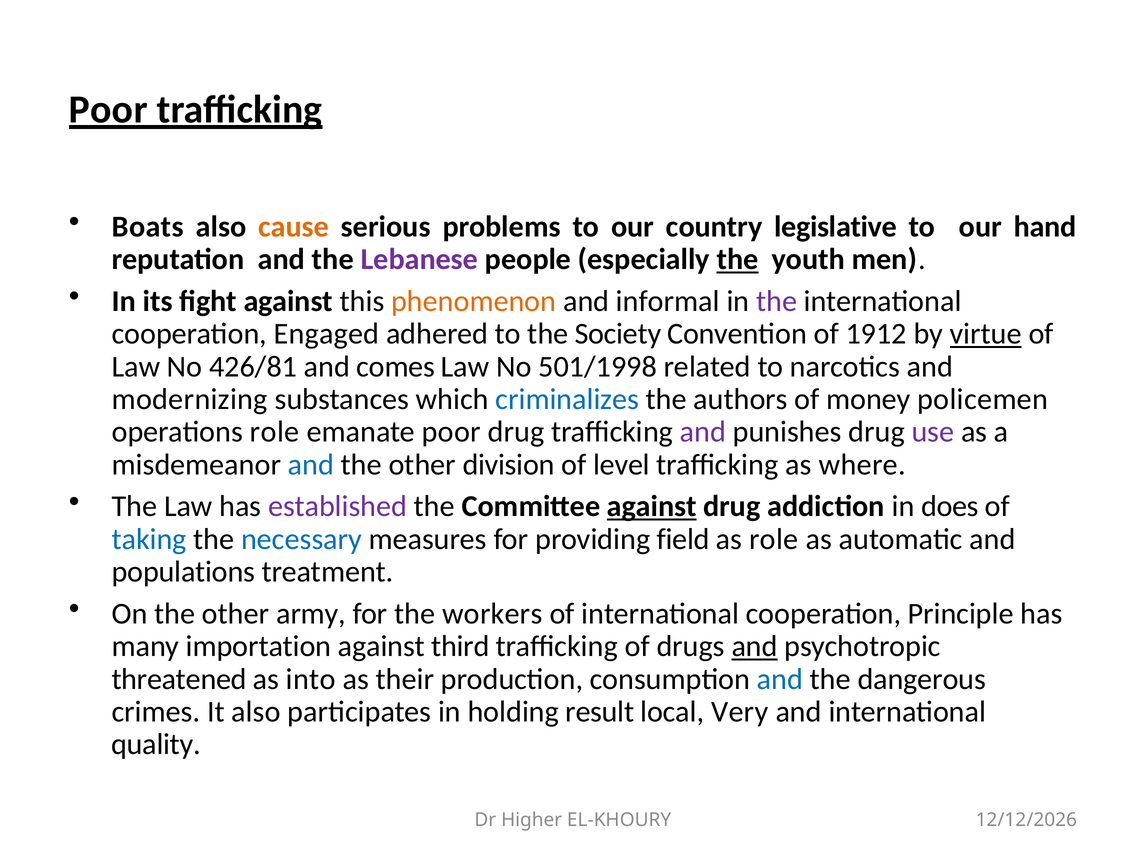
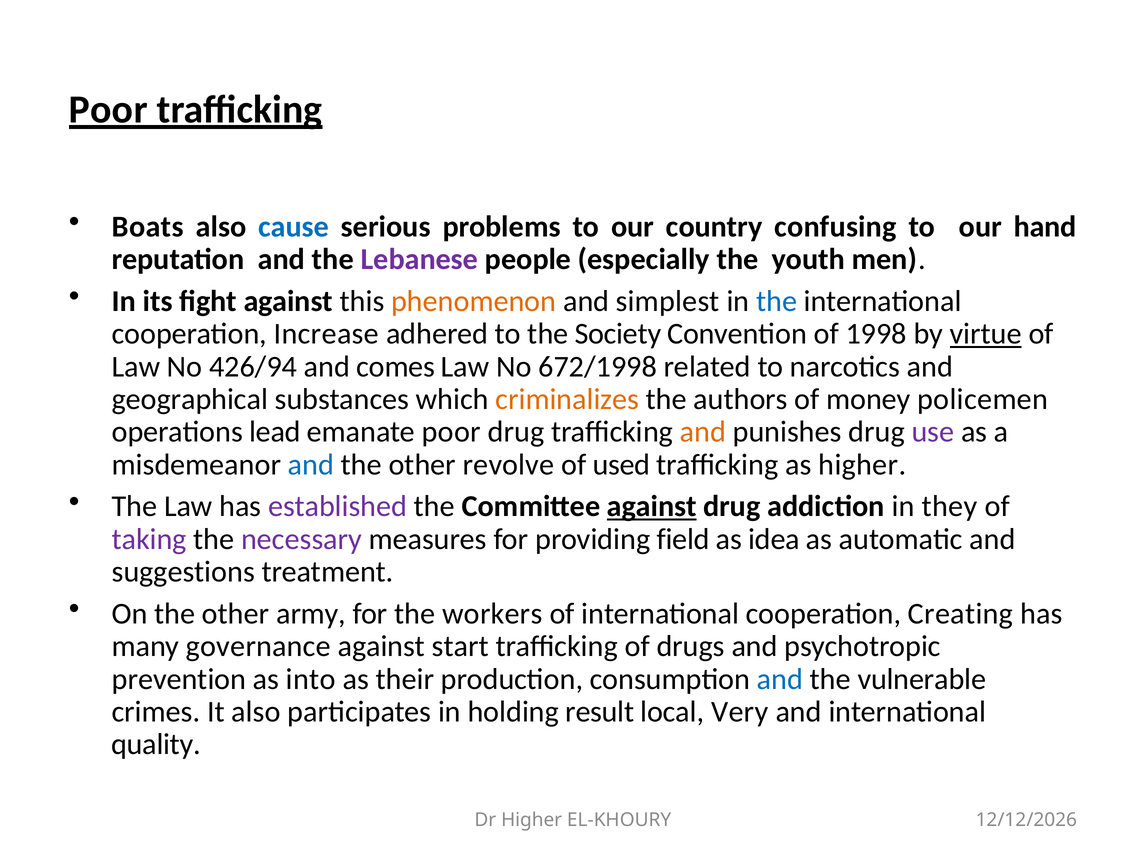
cause colour: orange -> blue
legislative: legislative -> confusing
the at (738, 259) underline: present -> none
informal: informal -> simplest
the at (777, 301) colour: purple -> blue
Engaged: Engaged -> Increase
1912: 1912 -> 1998
426/81: 426/81 -> 426/94
501/1998: 501/1998 -> 672/1998
modernizing: modernizing -> geographical
criminalizes colour: blue -> orange
operations role: role -> lead
and at (703, 432) colour: purple -> orange
division: division -> revolve
level: level -> used
as where: where -> higher
does: does -> they
taking colour: blue -> purple
necessary colour: blue -> purple
as role: role -> idea
populations: populations -> suggestions
Principle: Principle -> Creating
importation: importation -> governance
third: third -> start
and at (755, 646) underline: present -> none
threatened: threatened -> prevention
dangerous: dangerous -> vulnerable
